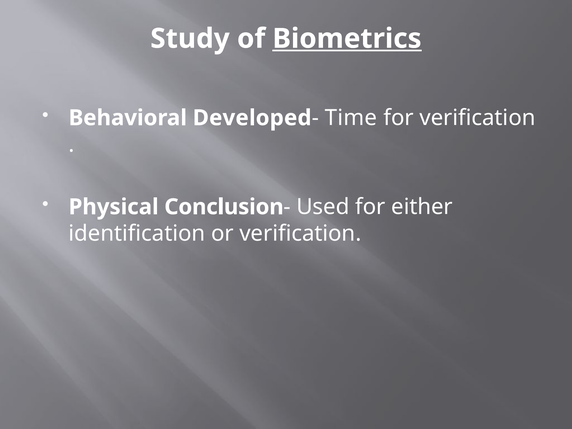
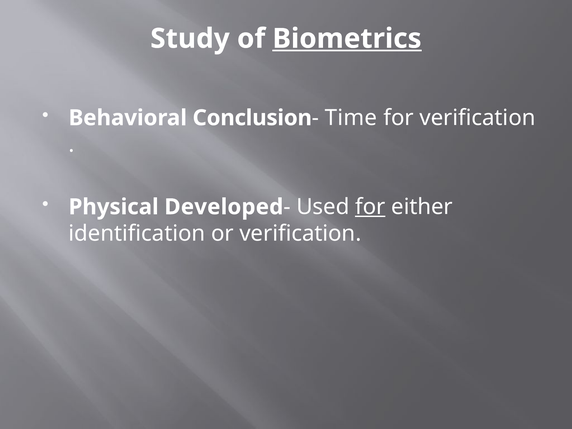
Developed: Developed -> Conclusion
Conclusion: Conclusion -> Developed
for at (370, 207) underline: none -> present
